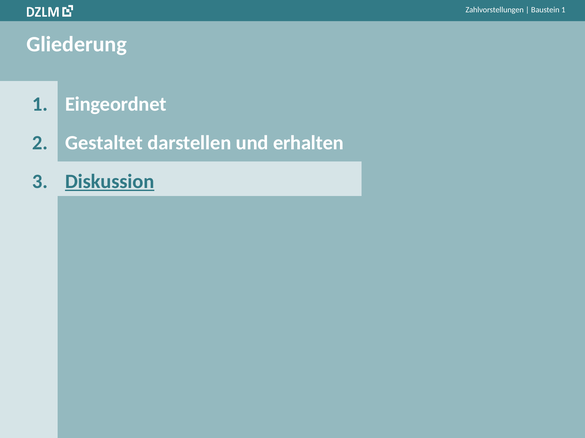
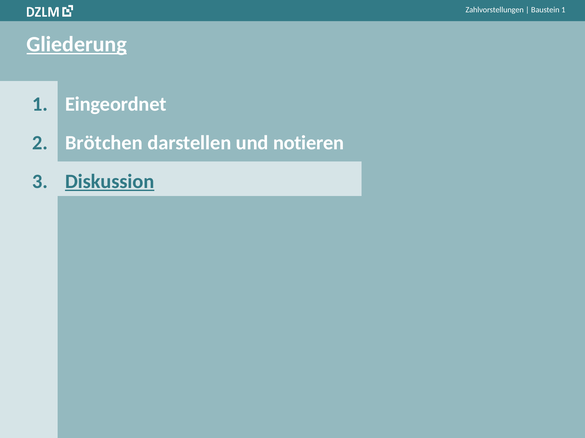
Gliederung underline: none -> present
Gestaltet: Gestaltet -> Brötchen
erhalten: erhalten -> notieren
